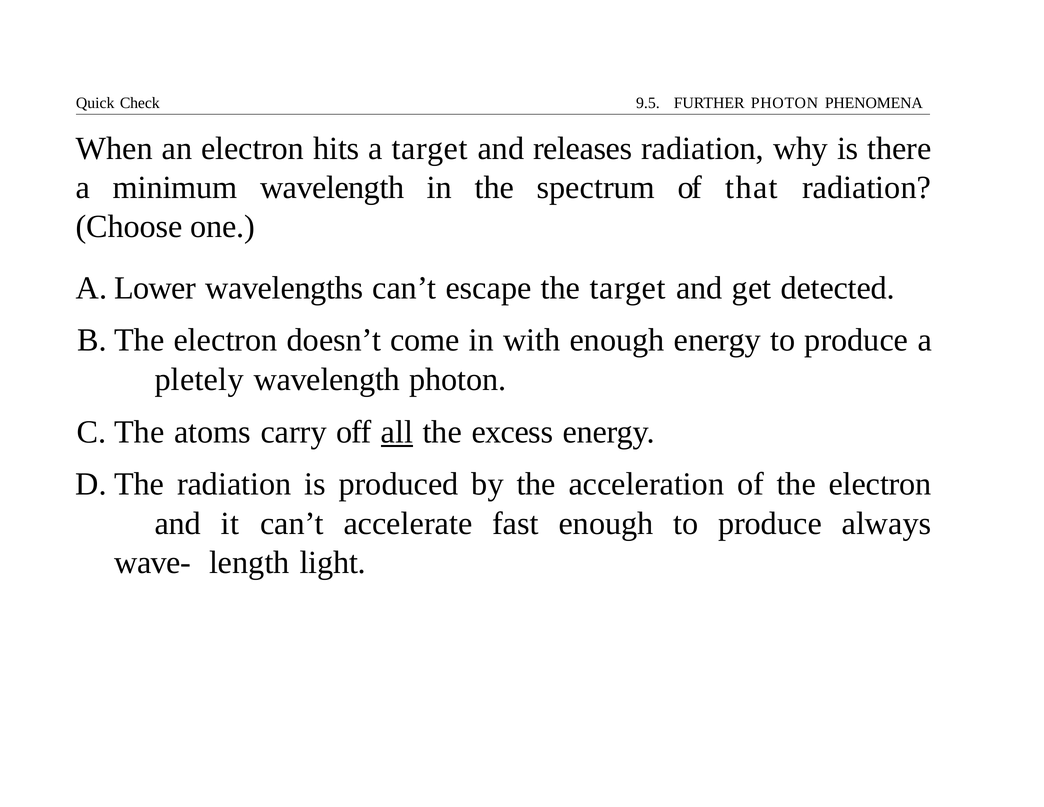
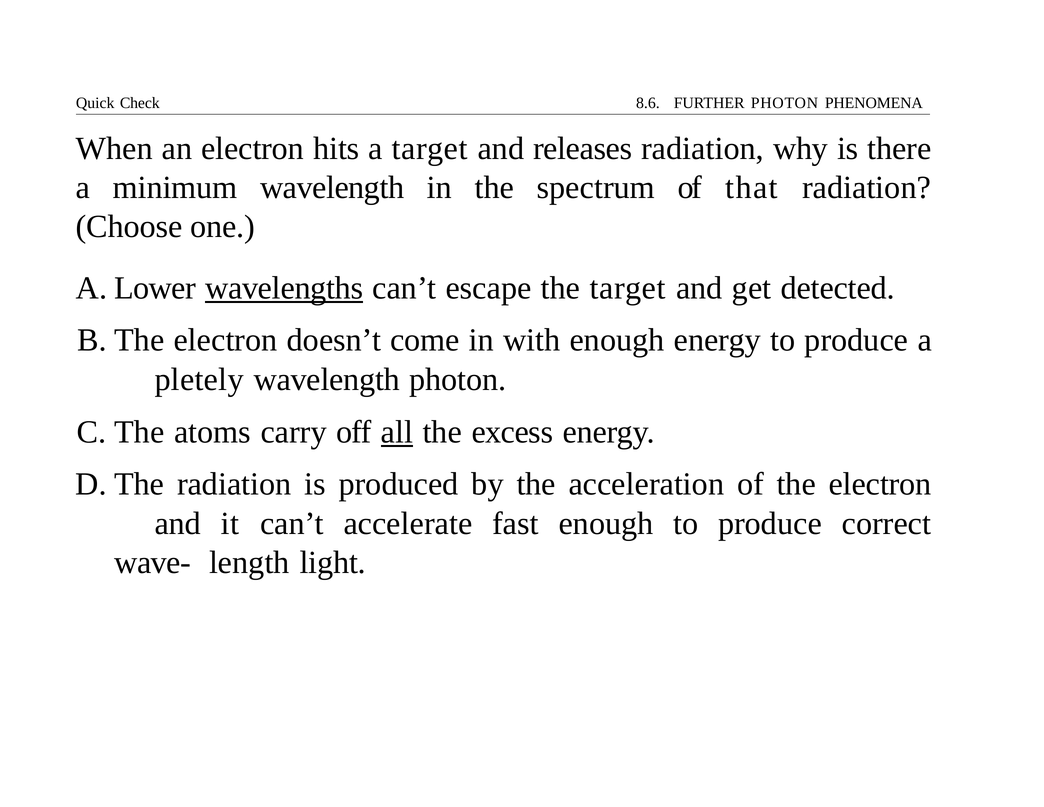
9.5: 9.5 -> 8.6
wavelengths underline: none -> present
always: always -> correct
